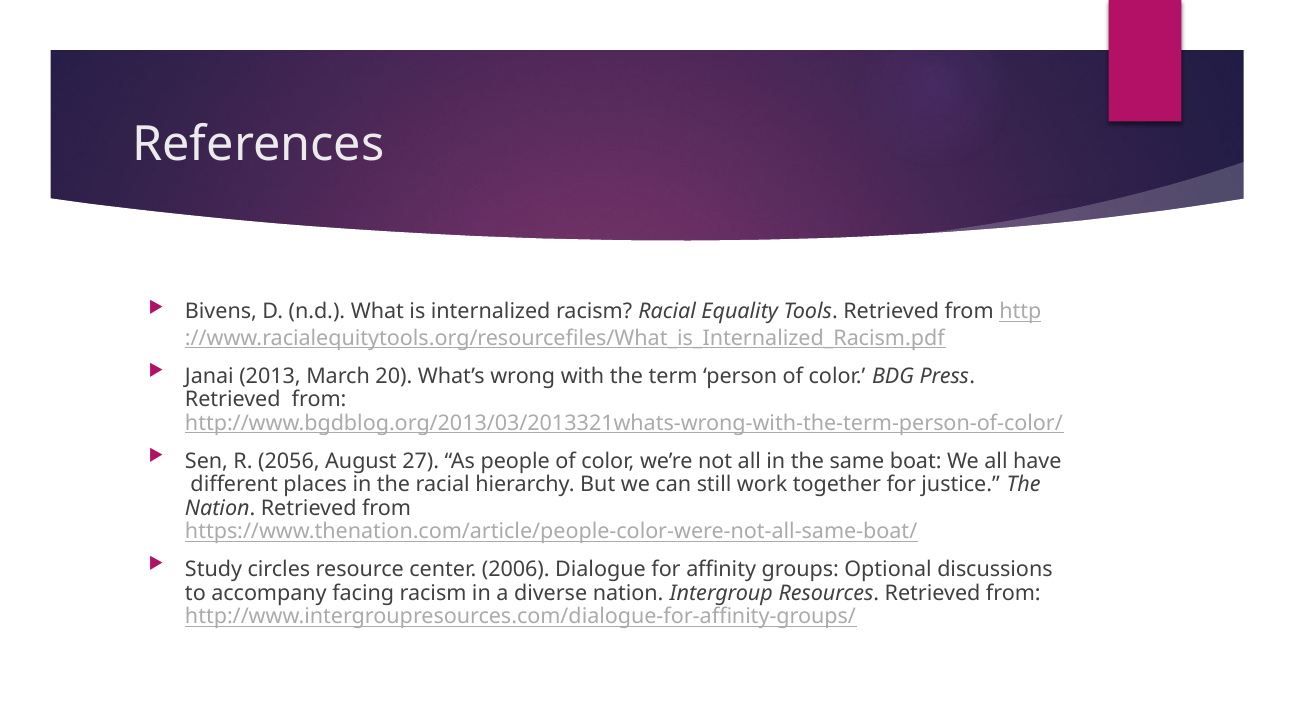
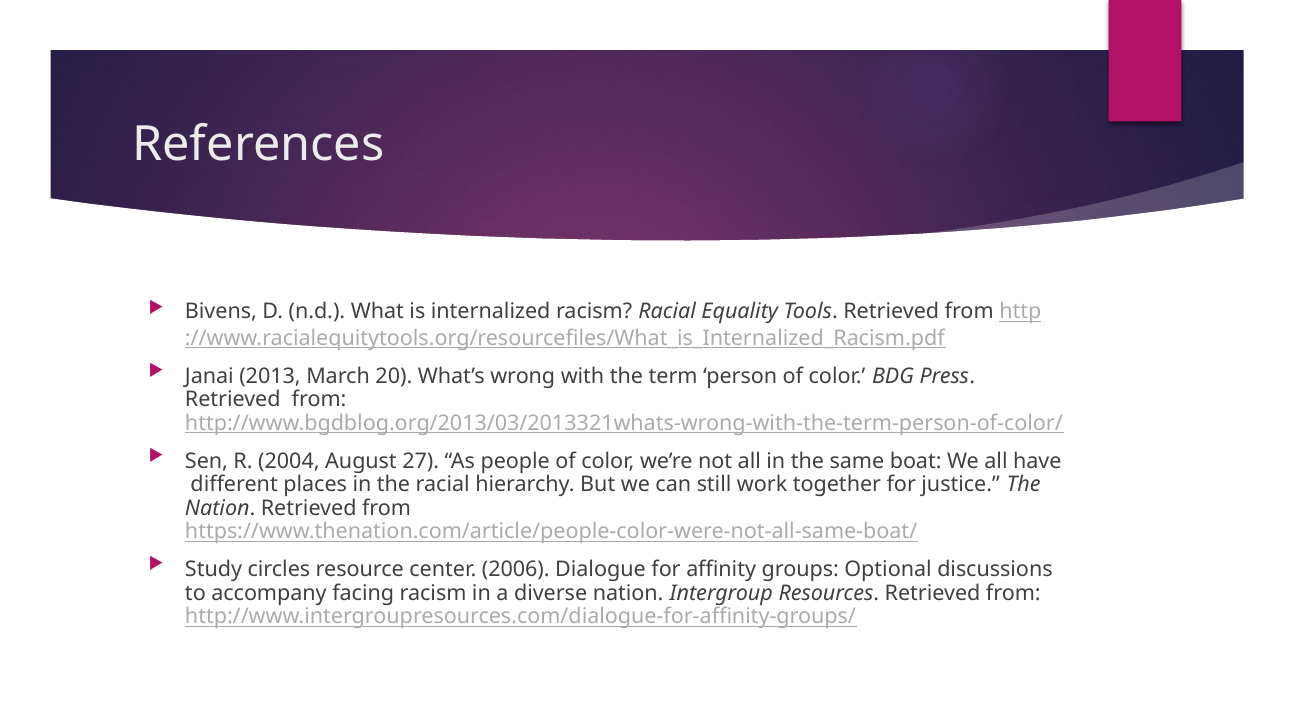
2056: 2056 -> 2004
